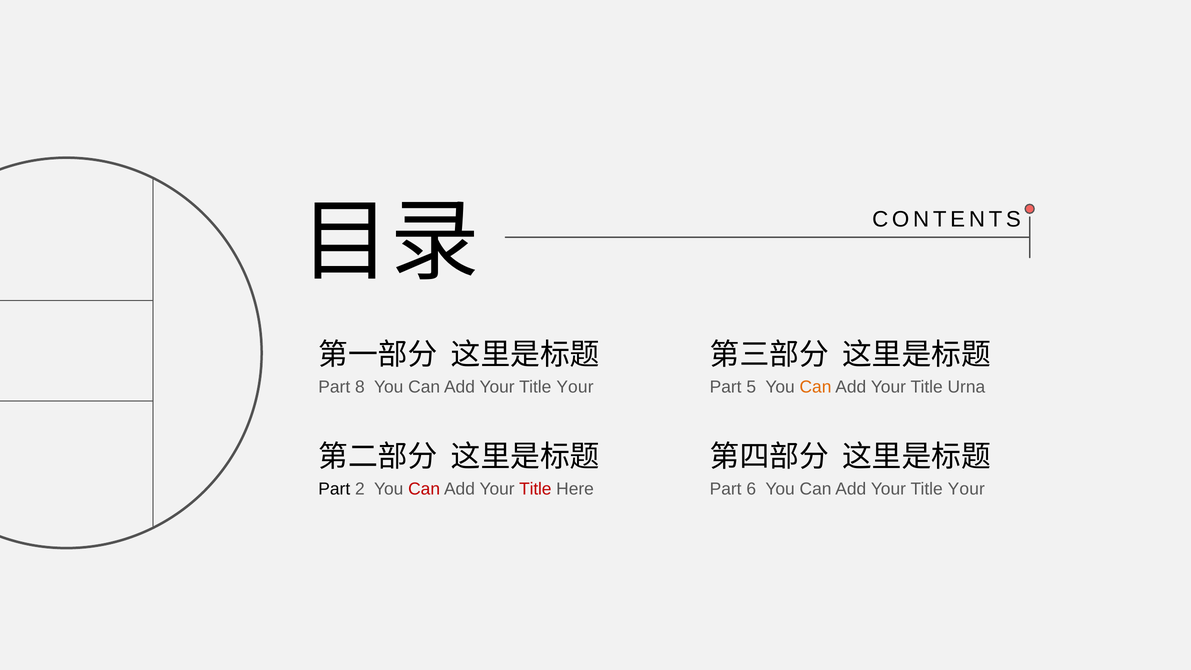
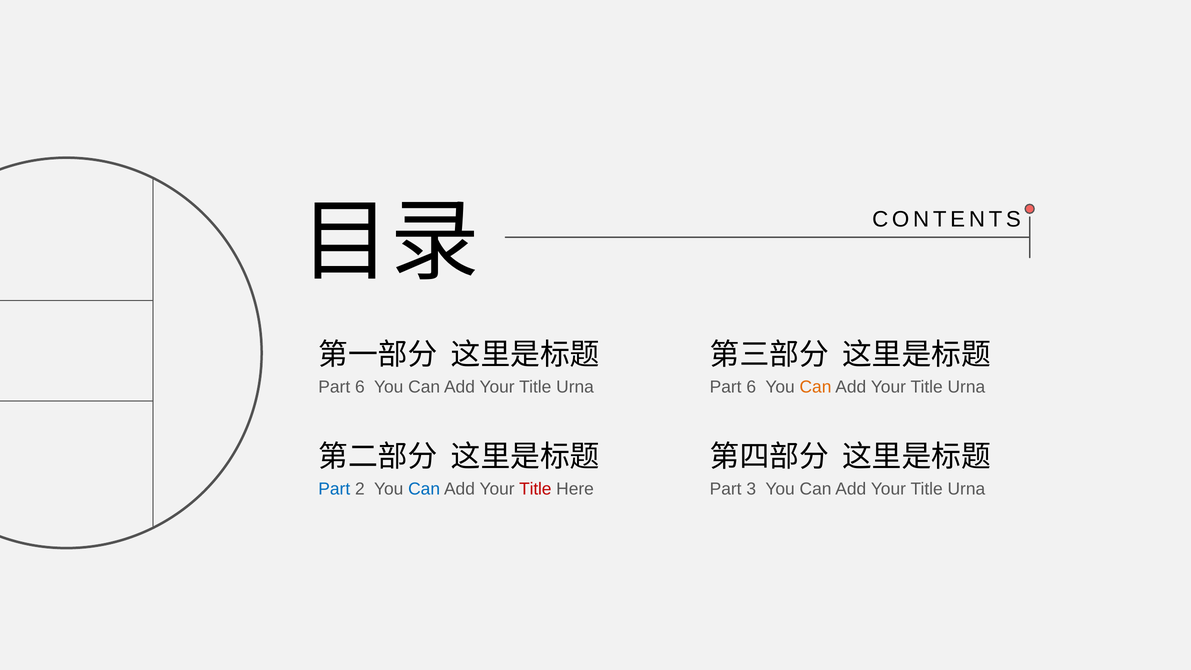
8 at (360, 387): 8 -> 6
Your at (575, 387): Your -> Urna
5 at (751, 387): 5 -> 6
Part at (334, 489) colour: black -> blue
Can at (424, 489) colour: red -> blue
6: 6 -> 3
Your at (966, 489): Your -> Urna
